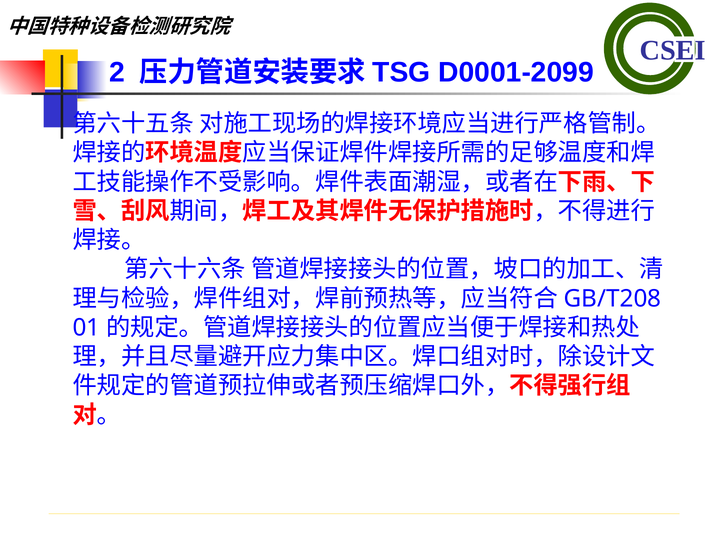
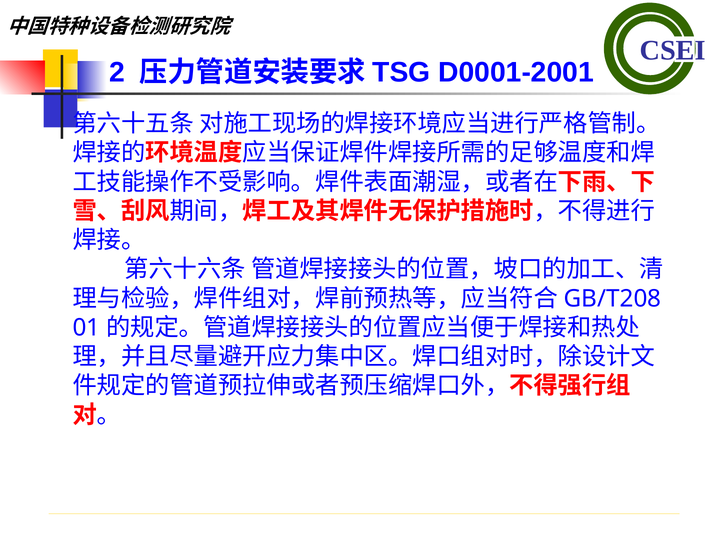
D0001-2099: D0001-2099 -> D0001-2001
